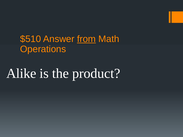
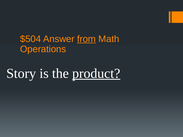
$510: $510 -> $504
Alike: Alike -> Story
product underline: none -> present
